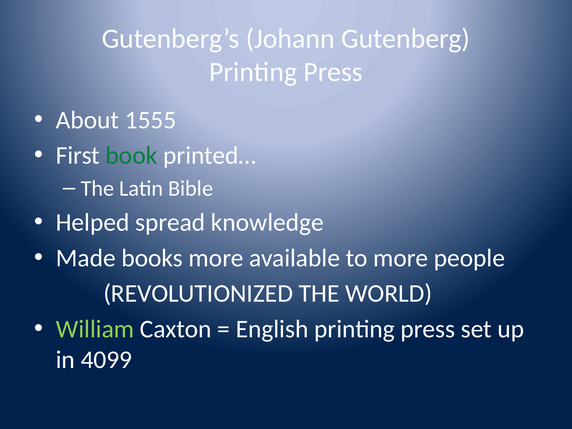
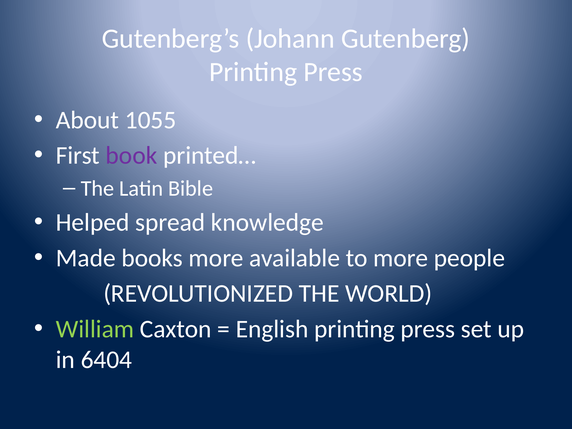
1555: 1555 -> 1055
book colour: green -> purple
4099: 4099 -> 6404
